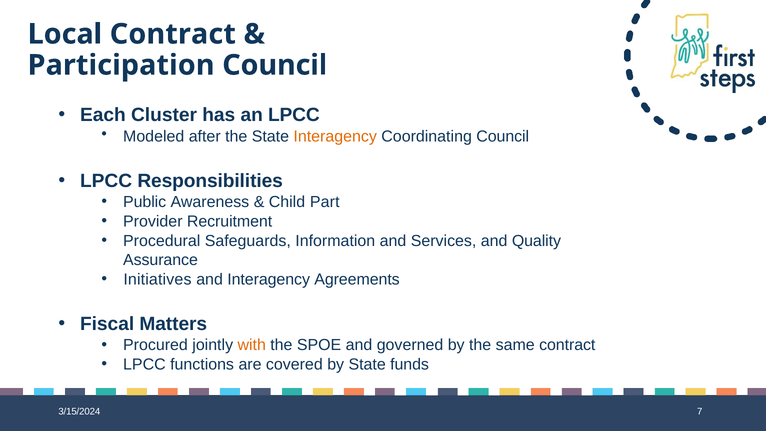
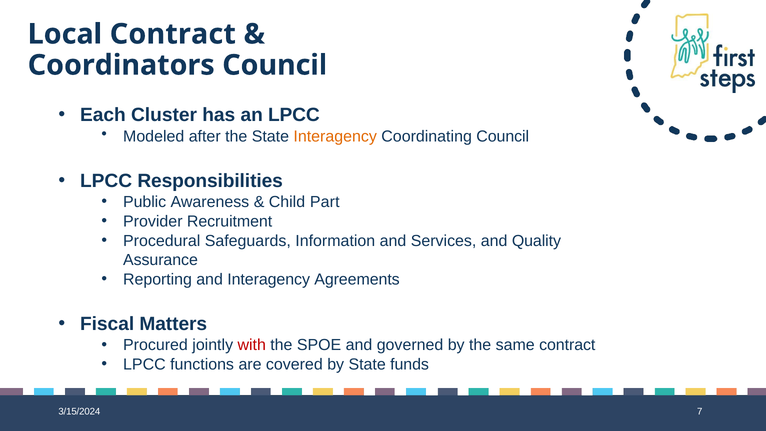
Participation: Participation -> Coordinators
Initiatives: Initiatives -> Reporting
with colour: orange -> red
